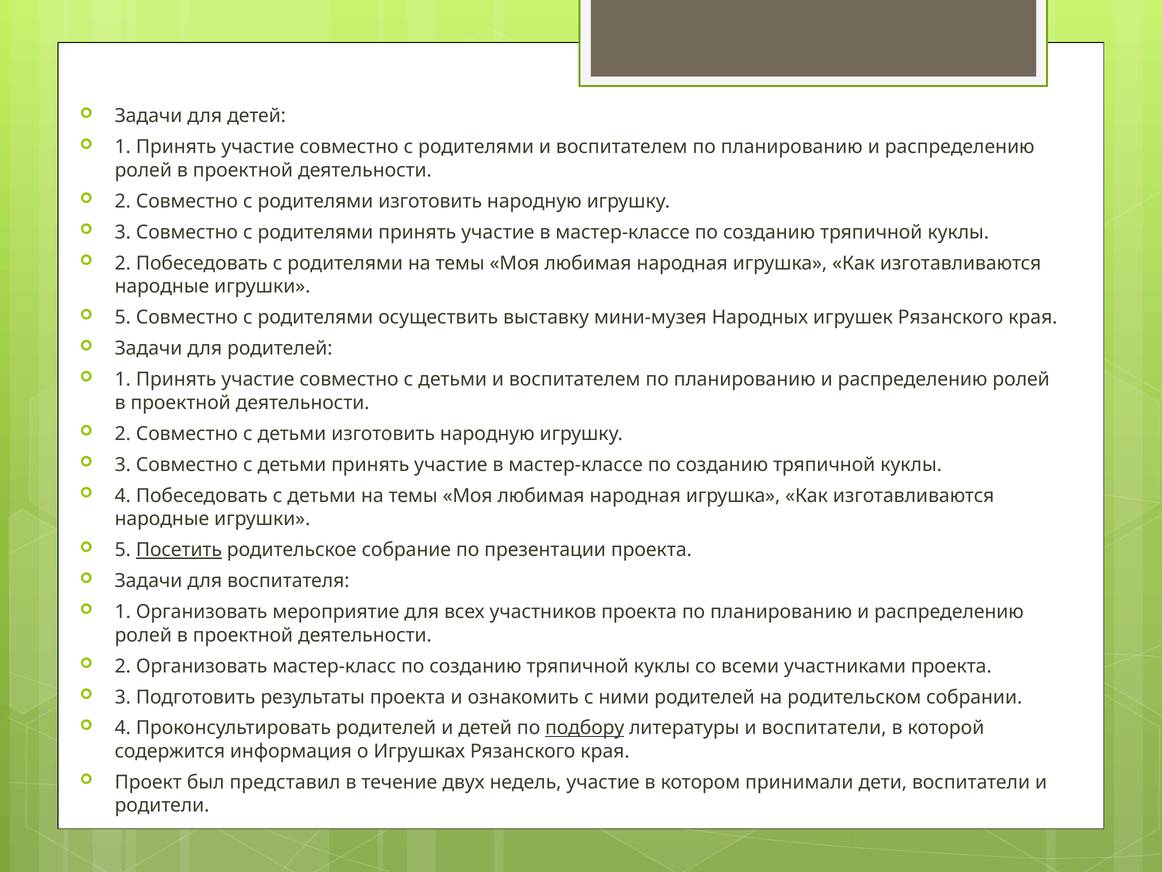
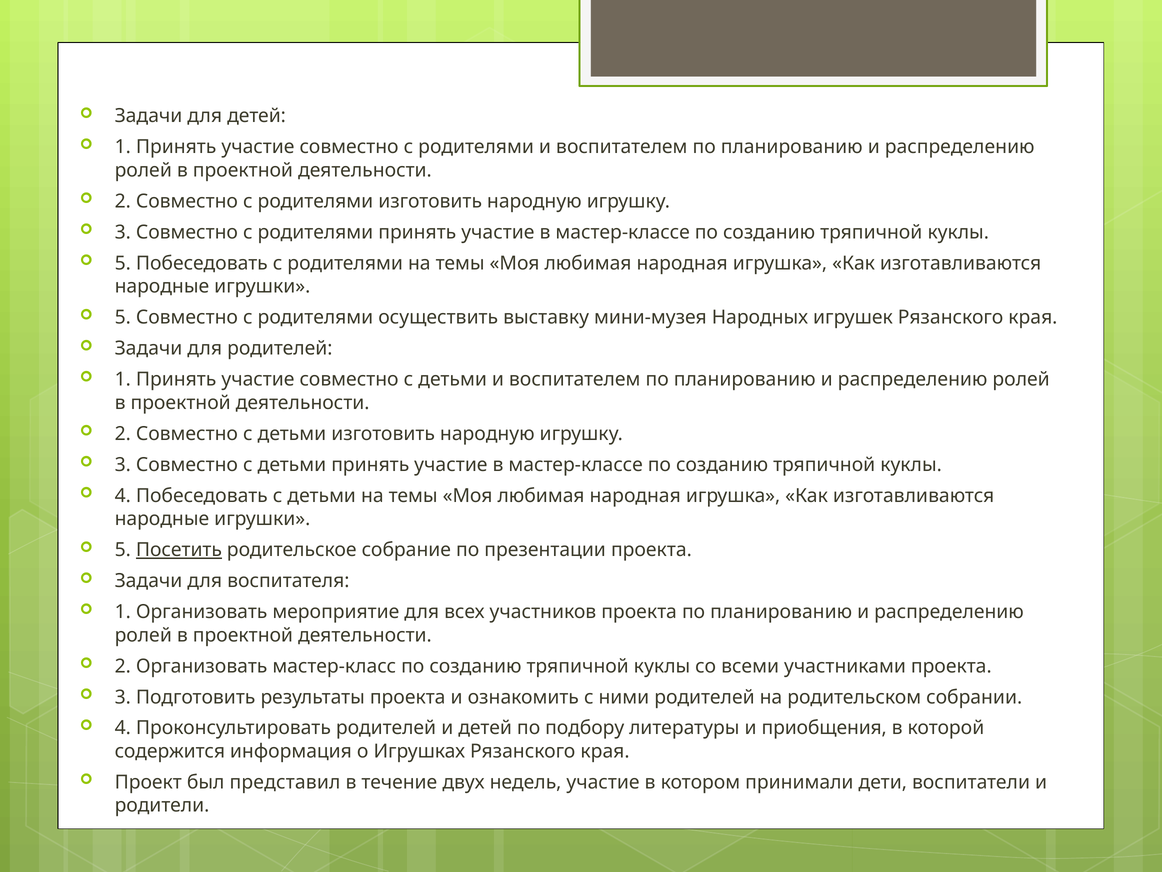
2 at (123, 263): 2 -> 5
подбору underline: present -> none
и воспитатели: воспитатели -> приобщения
